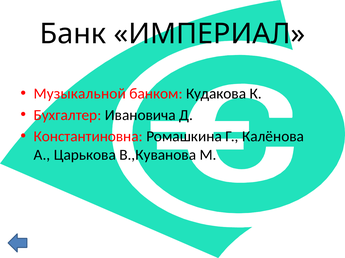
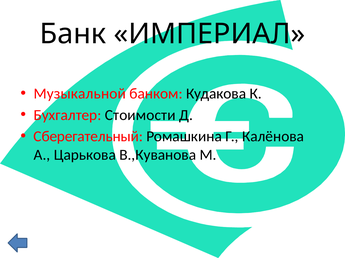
Ивановича: Ивановича -> Стоимости
Константиновна: Константиновна -> Сберегательный
